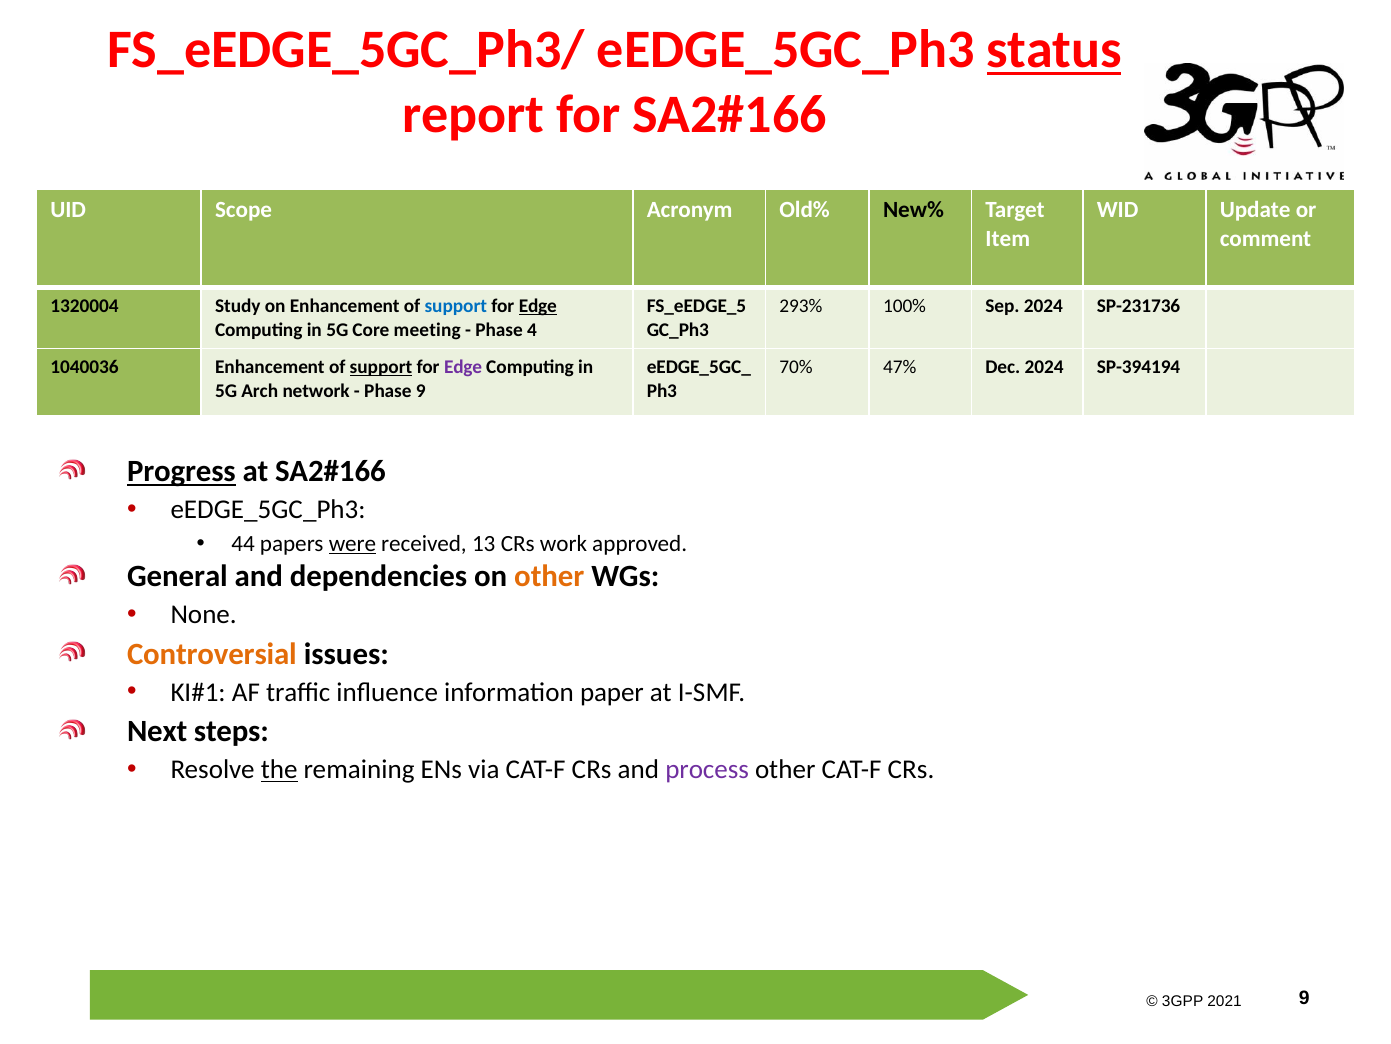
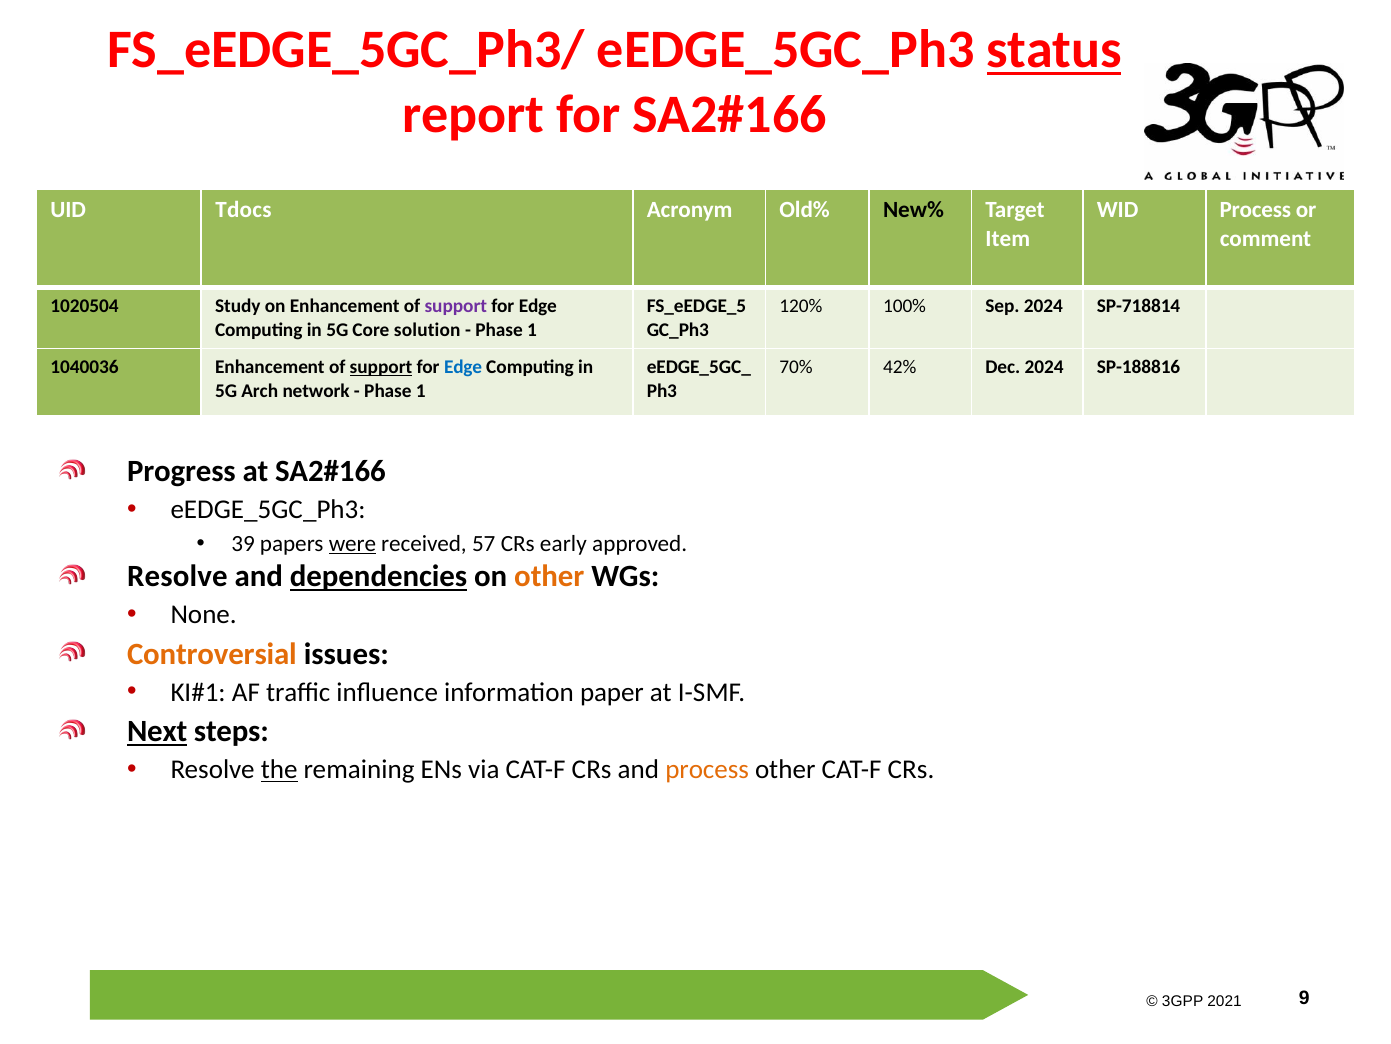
Scope: Scope -> Tdocs
WID Update: Update -> Process
1320004: 1320004 -> 1020504
support at (456, 306) colour: blue -> purple
Edge at (538, 306) underline: present -> none
293%: 293% -> 120%
SP-231736: SP-231736 -> SP-718814
meeting: meeting -> solution
4 at (532, 330): 4 -> 1
Edge at (463, 367) colour: purple -> blue
47%: 47% -> 42%
SP-394194: SP-394194 -> SP-188816
9 at (421, 391): 9 -> 1
Progress underline: present -> none
44: 44 -> 39
13: 13 -> 57
work: work -> early
General at (177, 576): General -> Resolve
dependencies underline: none -> present
Next underline: none -> present
process at (707, 769) colour: purple -> orange
